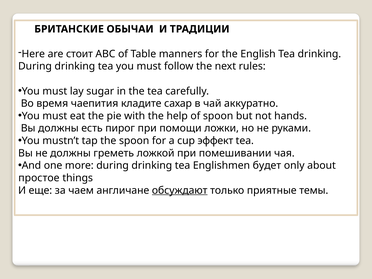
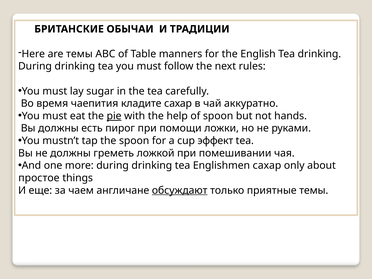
are стоит: стоит -> темы
pie underline: none -> present
Englishmen будет: будет -> сахар
